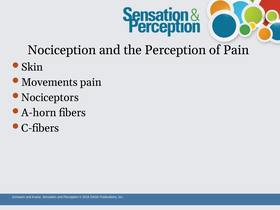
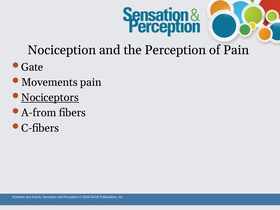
Skin: Skin -> Gate
Nociceptors underline: none -> present
A-horn: A-horn -> A-from
